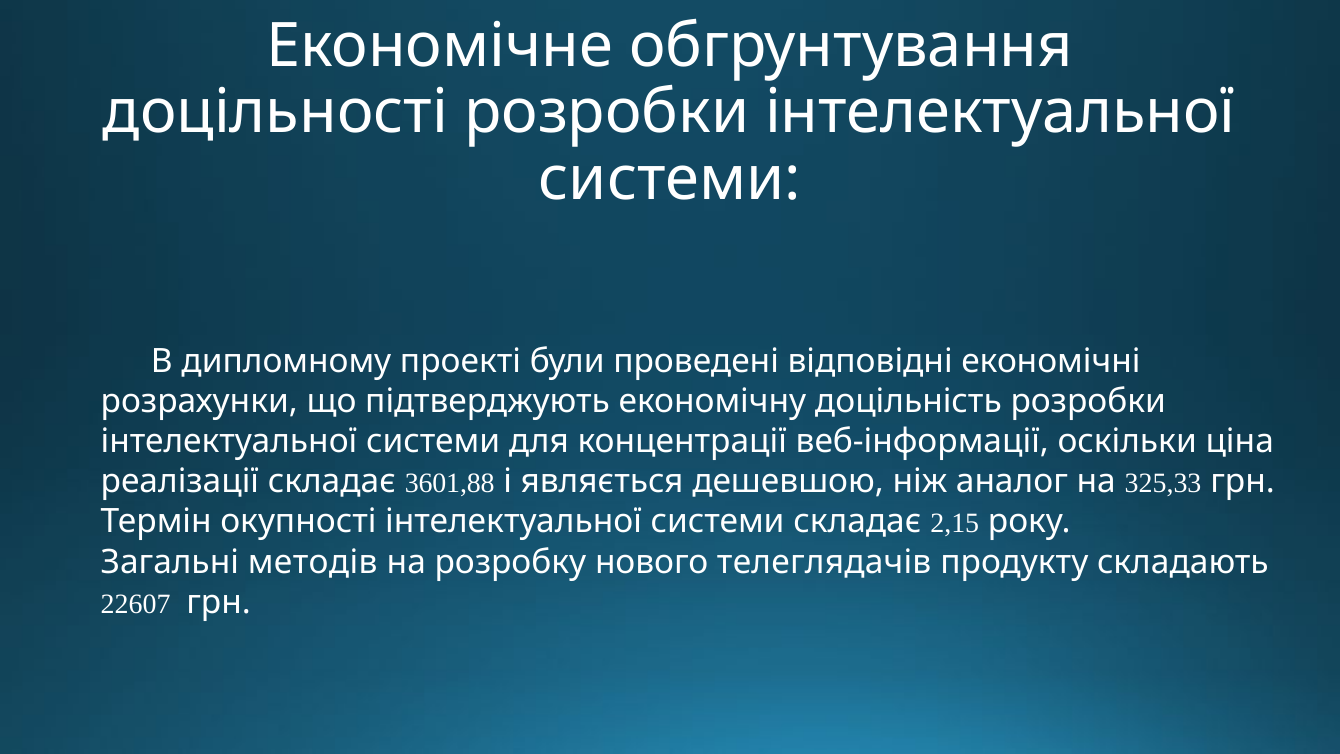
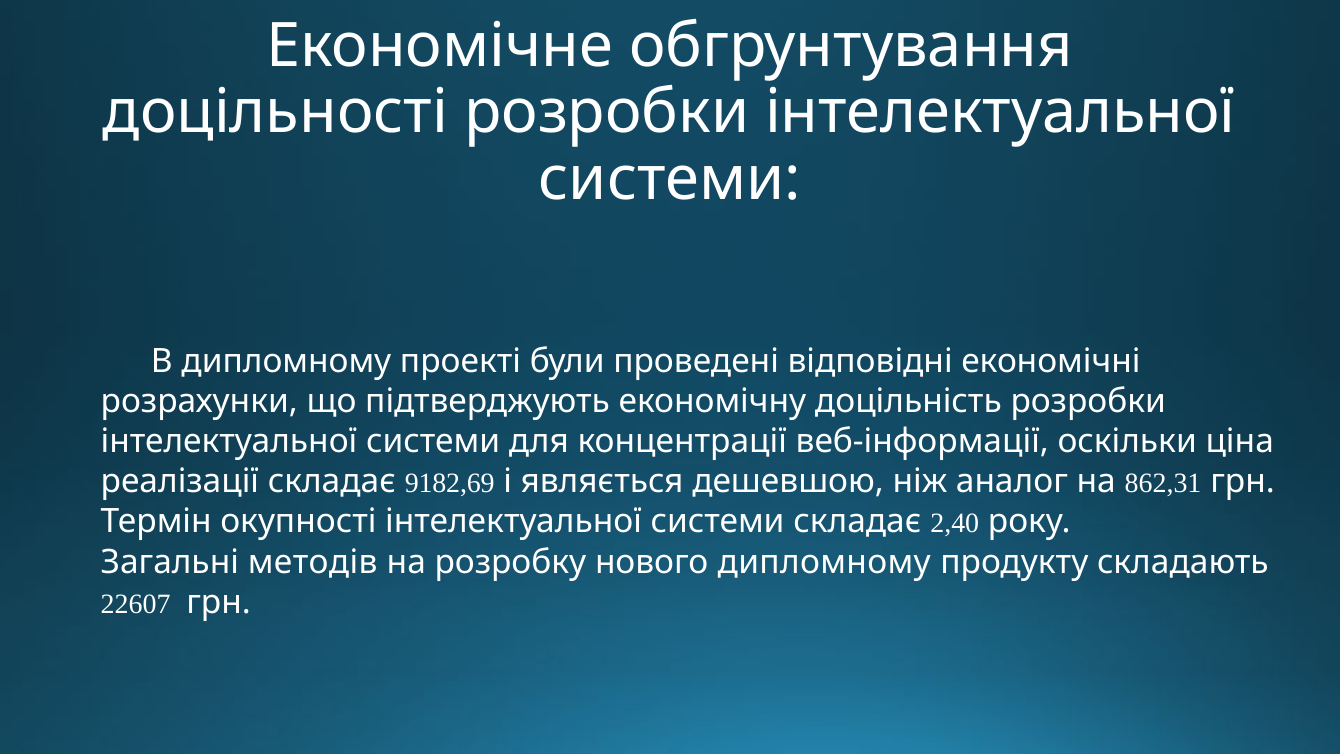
3601,88: 3601,88 -> 9182,69
325,33: 325,33 -> 862,31
2,15: 2,15 -> 2,40
нового телеглядачів: телеглядачів -> дипломному
